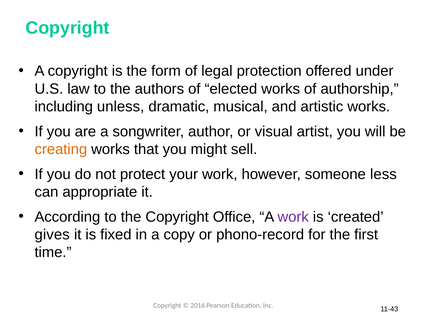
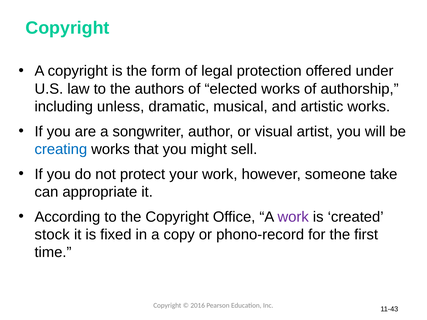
creating colour: orange -> blue
less: less -> take
gives: gives -> stock
